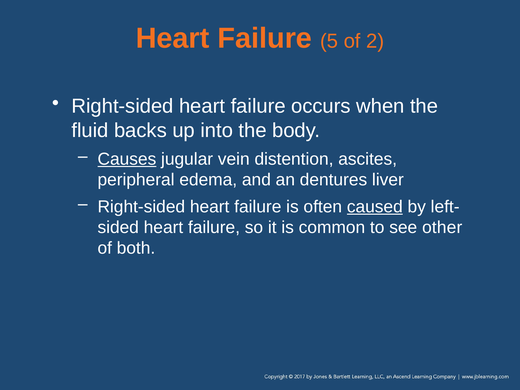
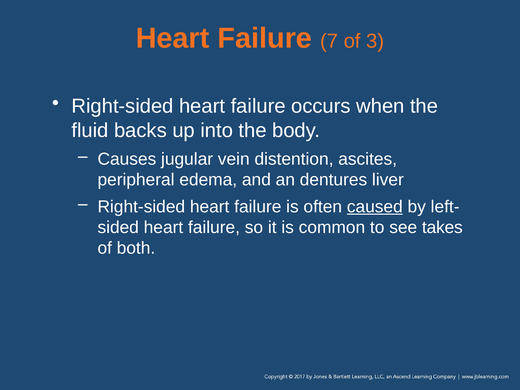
5: 5 -> 7
2: 2 -> 3
Causes underline: present -> none
other: other -> takes
